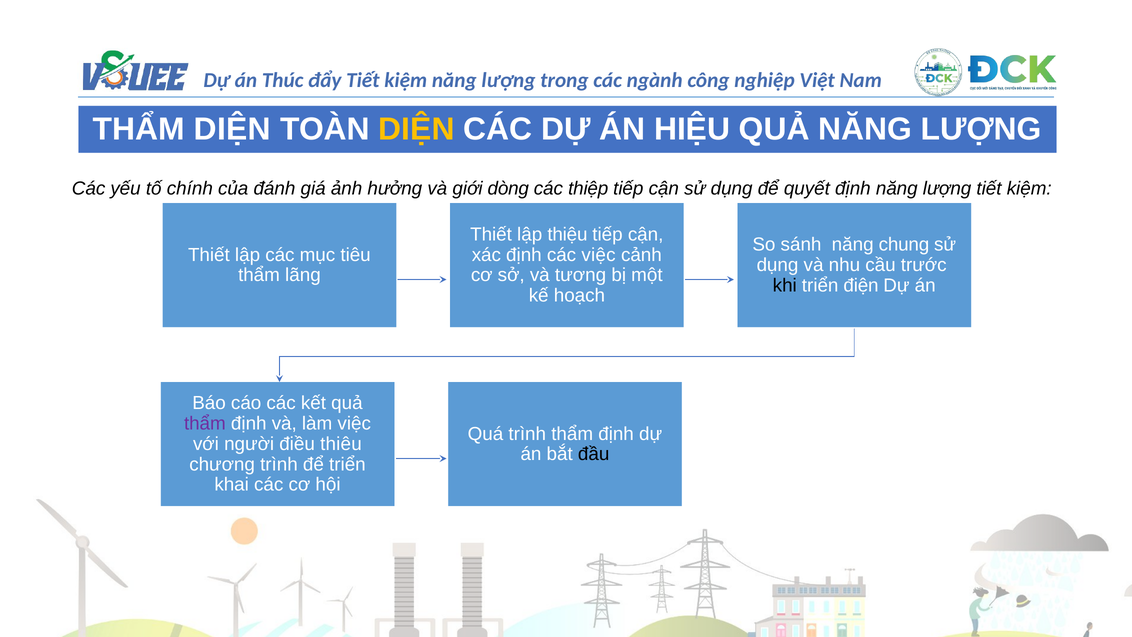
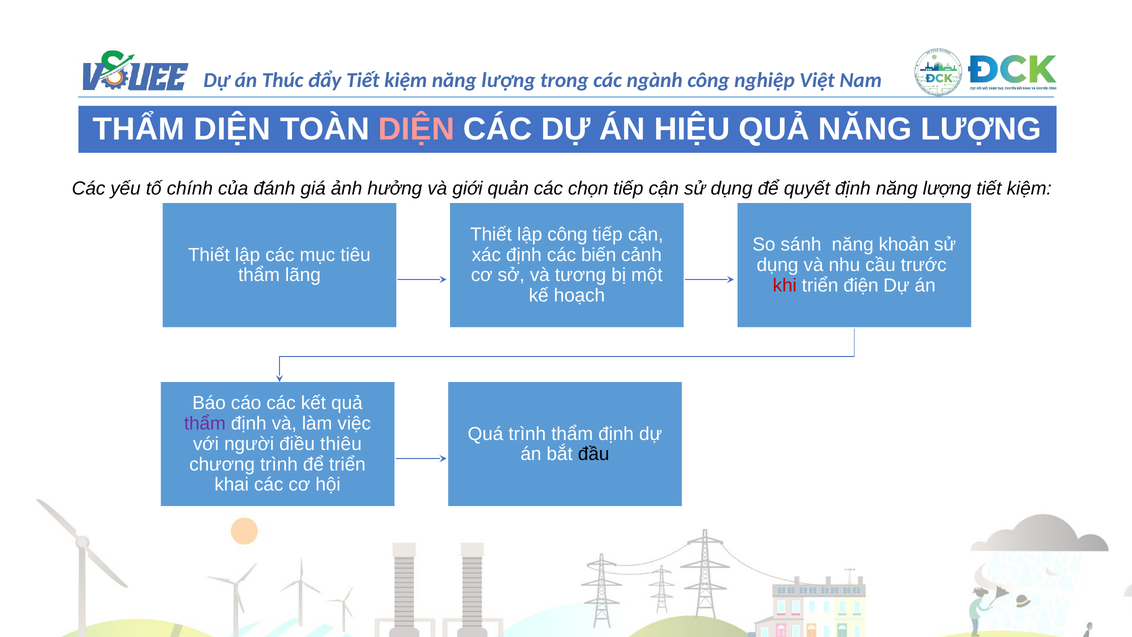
DIỆN at (417, 129) colour: yellow -> pink
dòng: dòng -> quản
thiệp: thiệp -> chọn
lập thiệu: thiệu -> công
chung: chung -> khoản
các việc: việc -> biến
khi colour: black -> red
